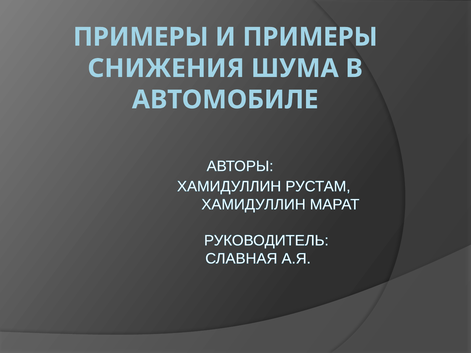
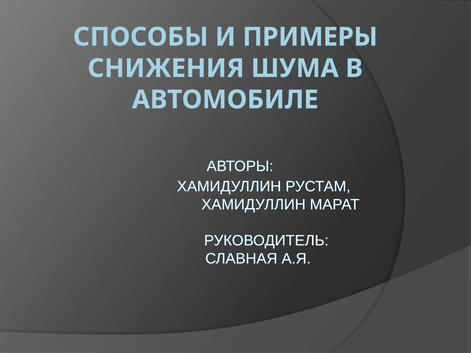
ПРИМЕРЫ at (141, 37): ПРИМЕРЫ -> СПОСОБЫ
